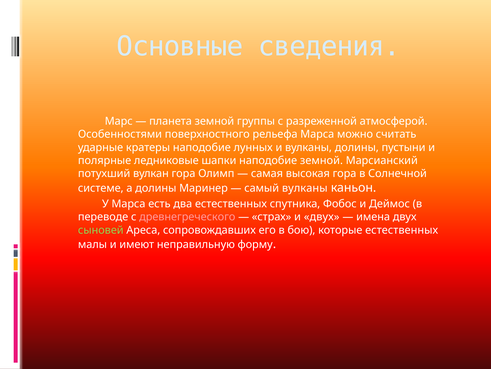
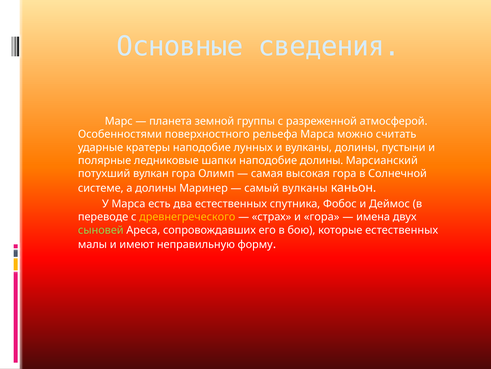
наподобие земной: земной -> долины
древнегреческого colour: pink -> yellow
и двух: двух -> гора
